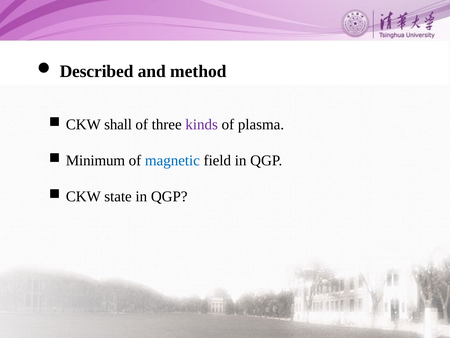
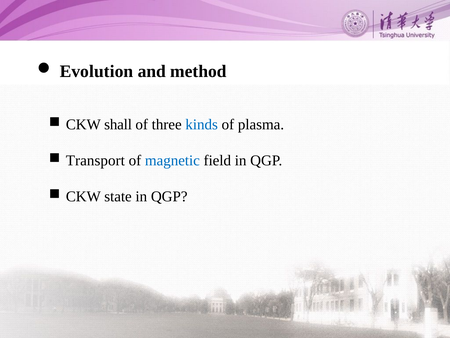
Described: Described -> Evolution
kinds colour: purple -> blue
Minimum: Minimum -> Transport
